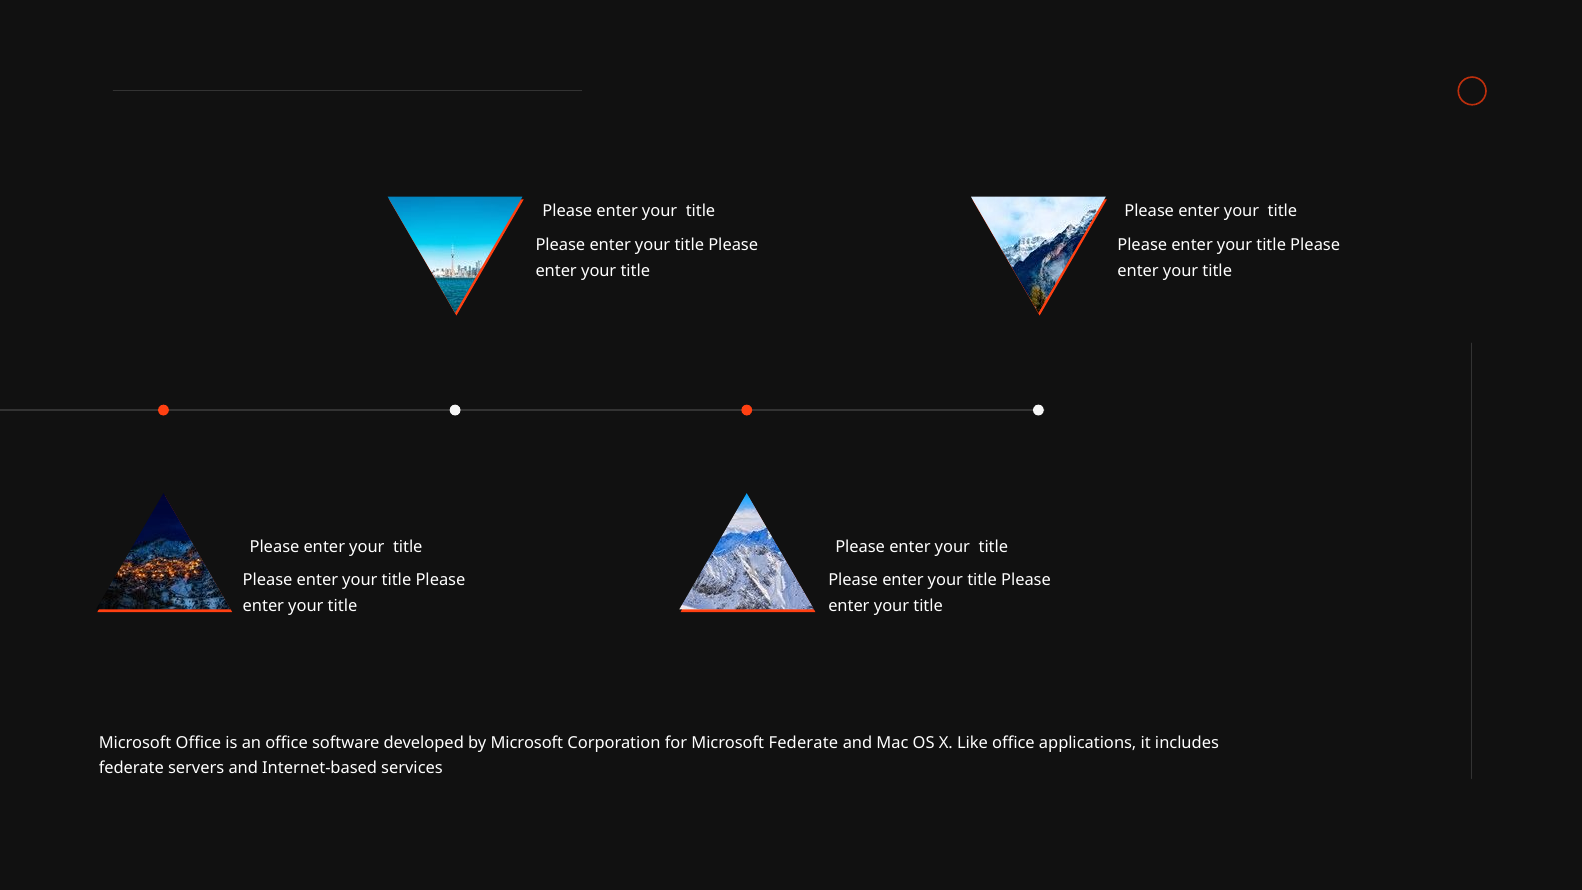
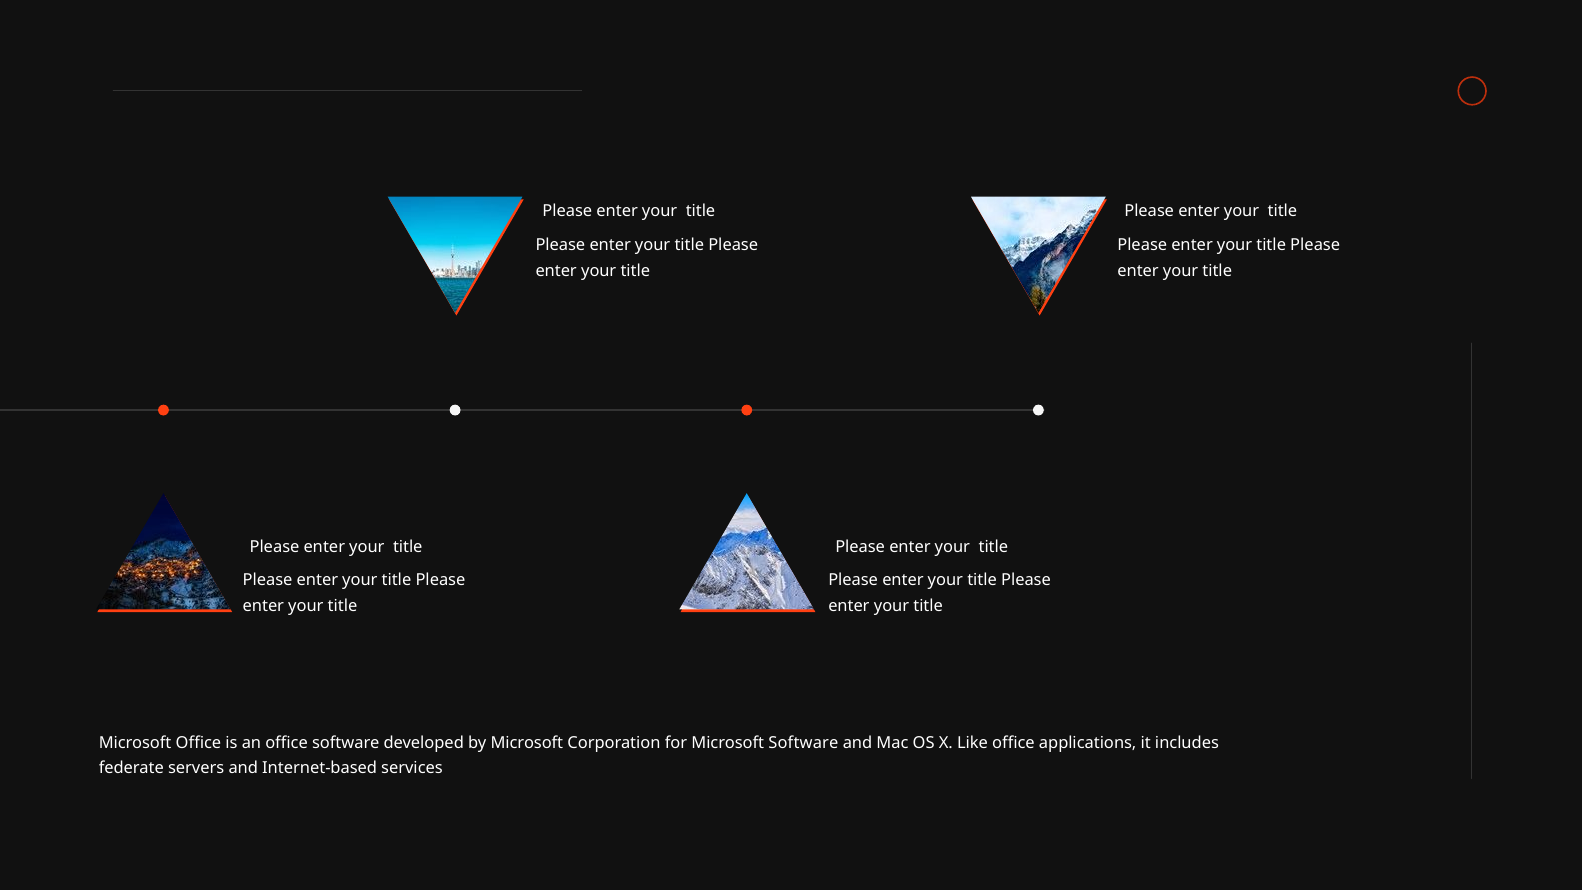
Microsoft Federate: Federate -> Software
